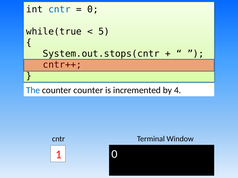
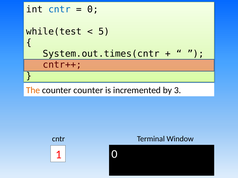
while(true: while(true -> while(test
System.out.stops(cntr: System.out.stops(cntr -> System.out.times(cntr
The colour: blue -> orange
4: 4 -> 3
